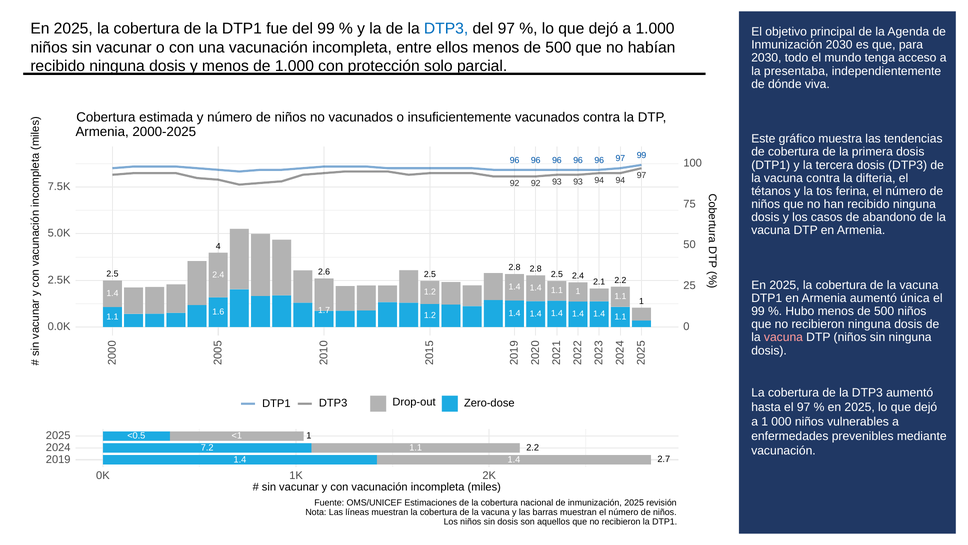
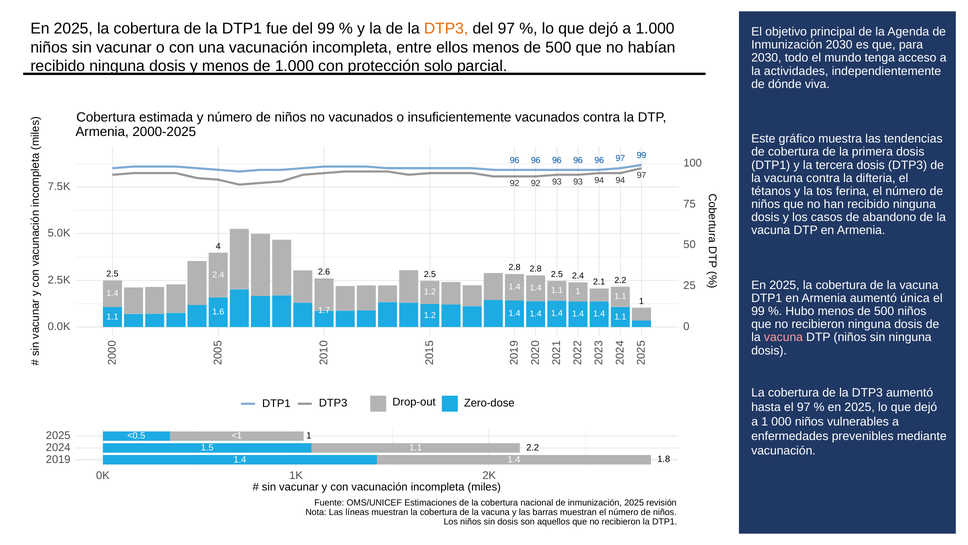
DTP3 at (446, 29) colour: blue -> orange
presentaba: presentaba -> actividades
7.2: 7.2 -> 1.5
2.7: 2.7 -> 1.8
